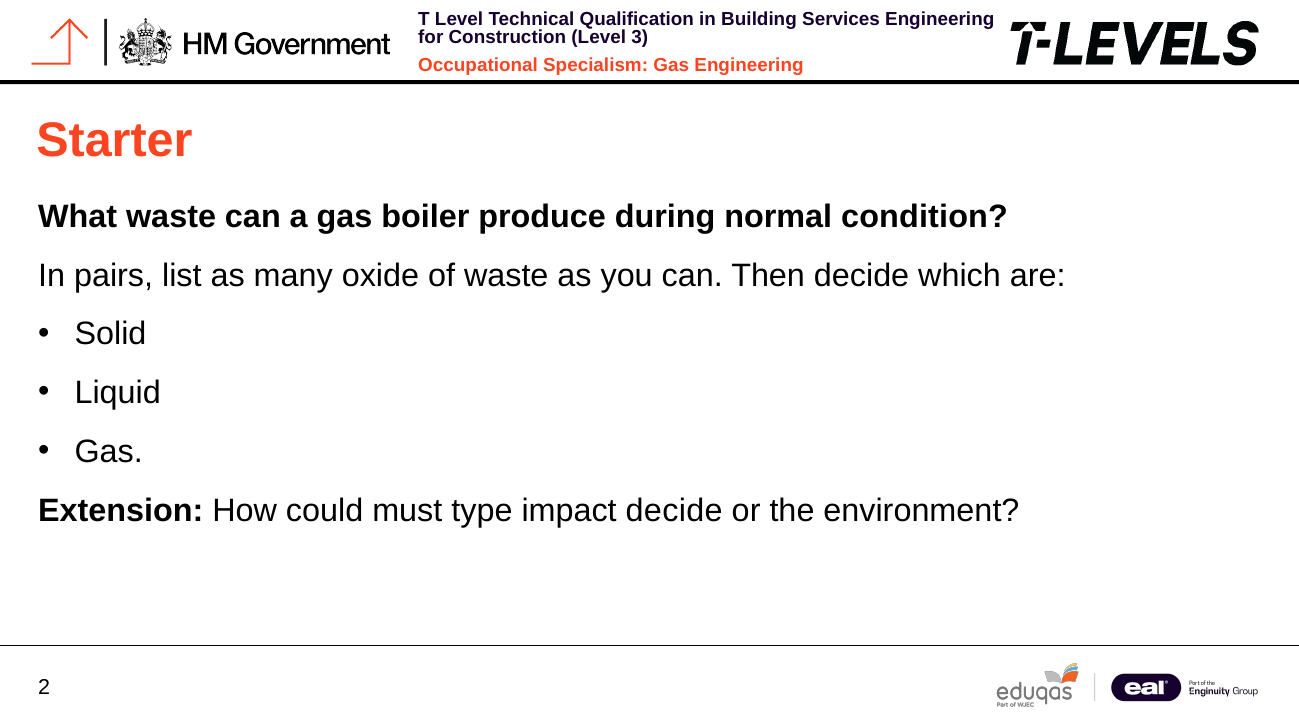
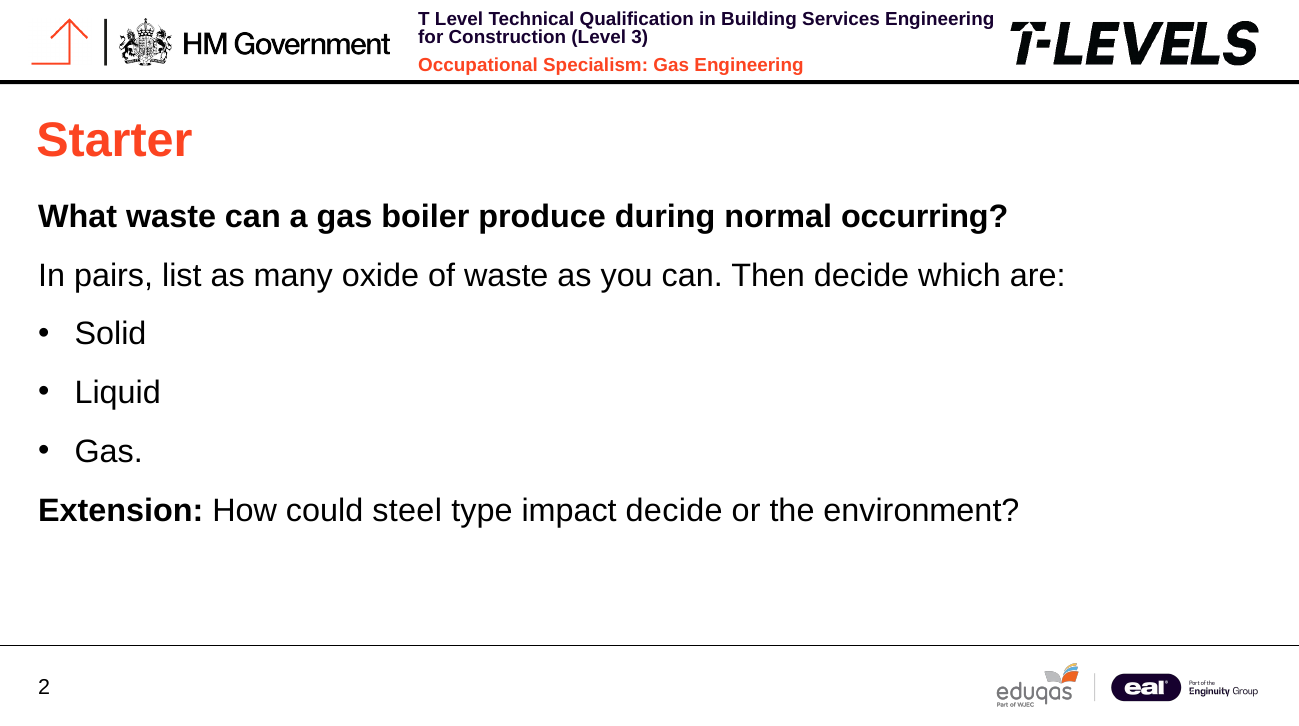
condition: condition -> occurring
must: must -> steel
